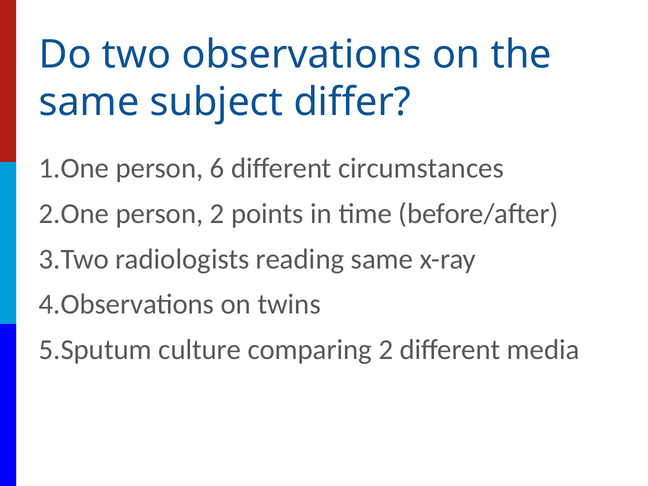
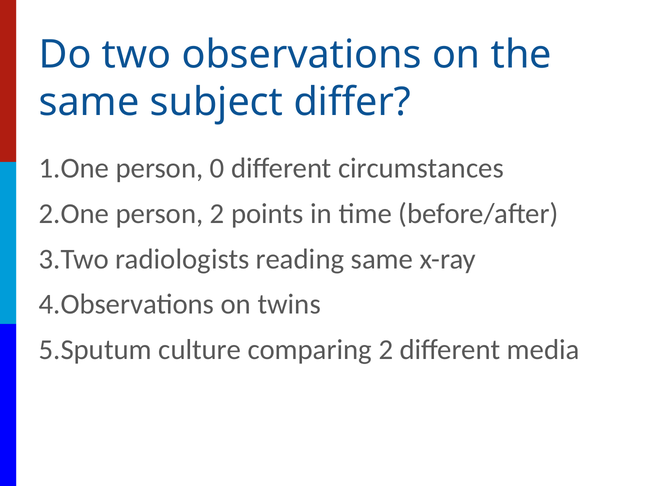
6: 6 -> 0
